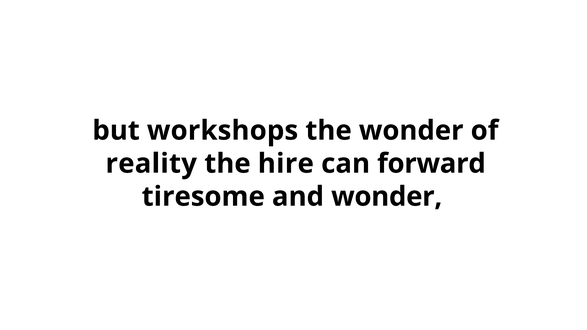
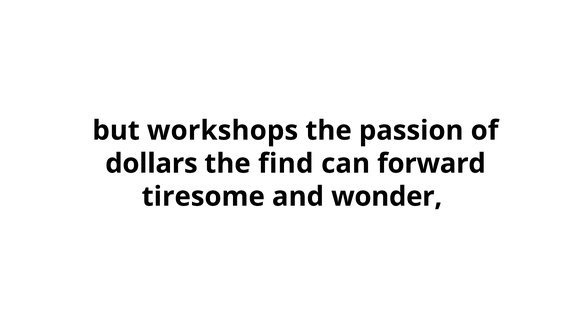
the wonder: wonder -> passion
reality: reality -> dollars
hire: hire -> find
